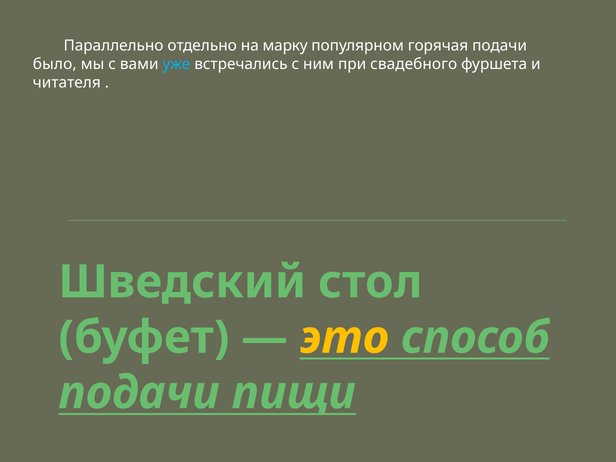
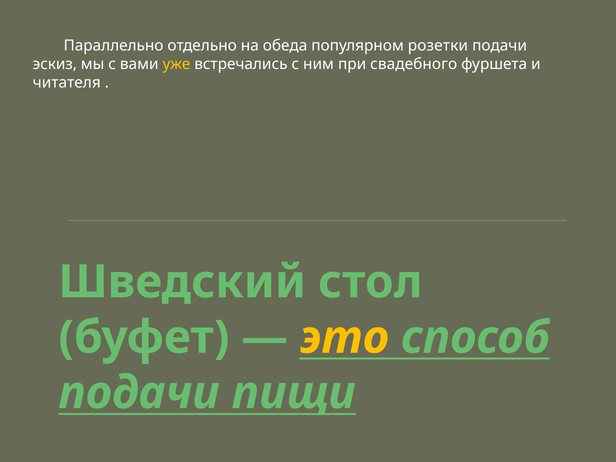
марку: марку -> обеда
горячая: горячая -> розетки
было: было -> эскиз
уже colour: light blue -> yellow
